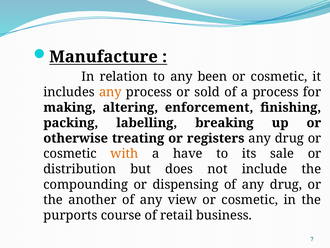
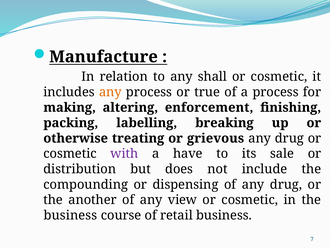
been: been -> shall
sold: sold -> true
registers: registers -> grievous
with colour: orange -> purple
purports at (70, 215): purports -> business
